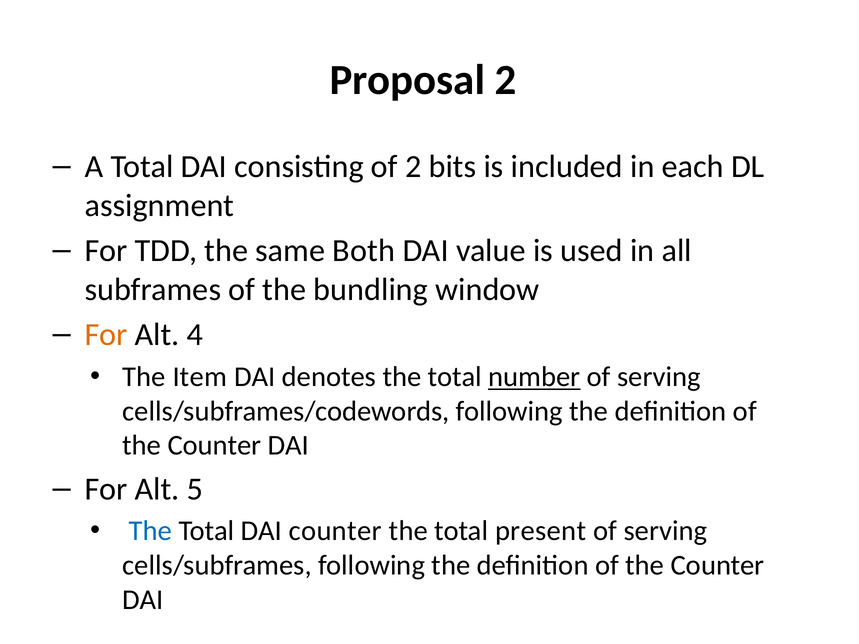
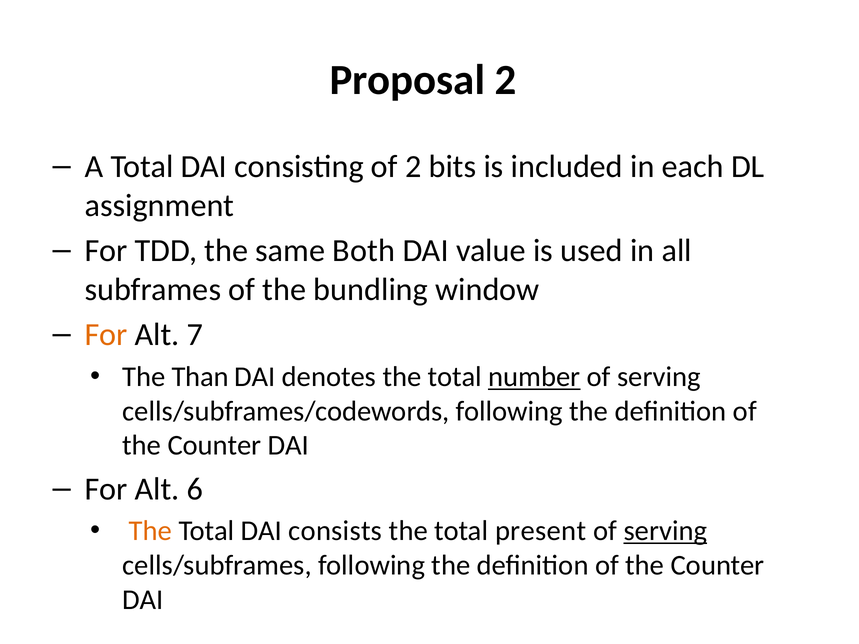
4: 4 -> 7
Item: Item -> Than
5: 5 -> 6
The at (150, 531) colour: blue -> orange
DAI counter: counter -> consists
serving at (665, 531) underline: none -> present
